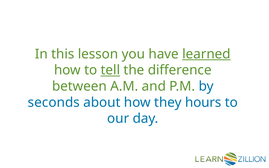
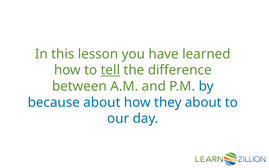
learned underline: present -> none
seconds: seconds -> because
they hours: hours -> about
